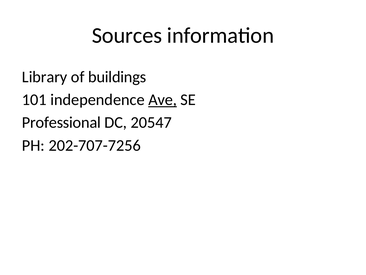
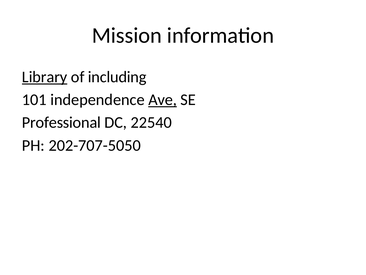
Sources: Sources -> Mission
Library underline: none -> present
buildings: buildings -> including
20547: 20547 -> 22540
202-707-7256: 202-707-7256 -> 202-707-5050
